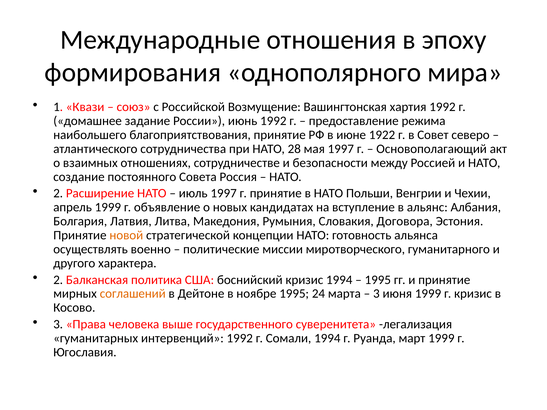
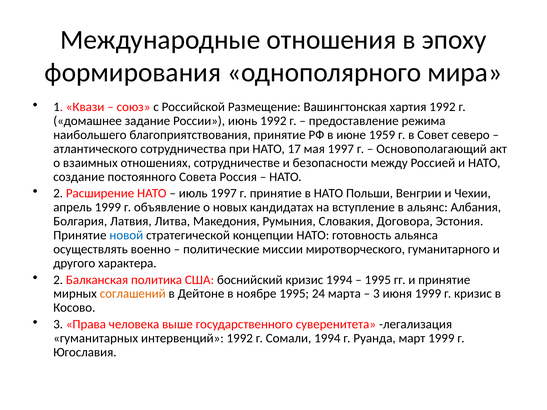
Возмущение: Возмущение -> Размещение
1922: 1922 -> 1959
28: 28 -> 17
новой colour: orange -> blue
